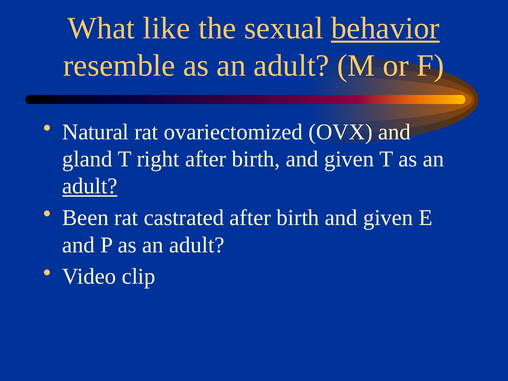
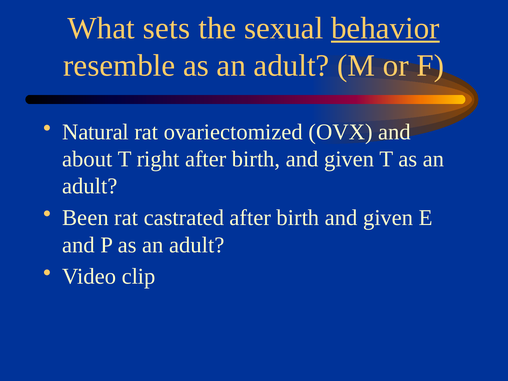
like: like -> sets
gland: gland -> about
adult at (90, 186) underline: present -> none
